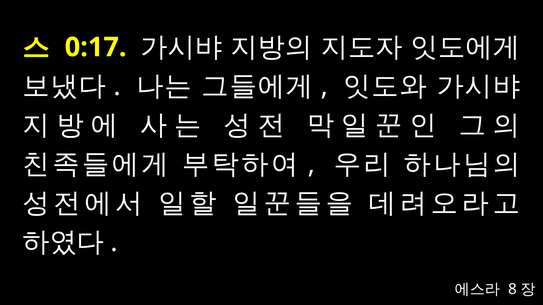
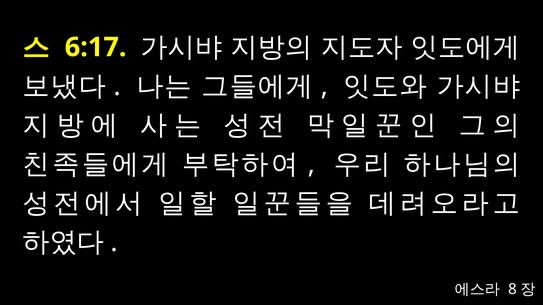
0:17: 0:17 -> 6:17
